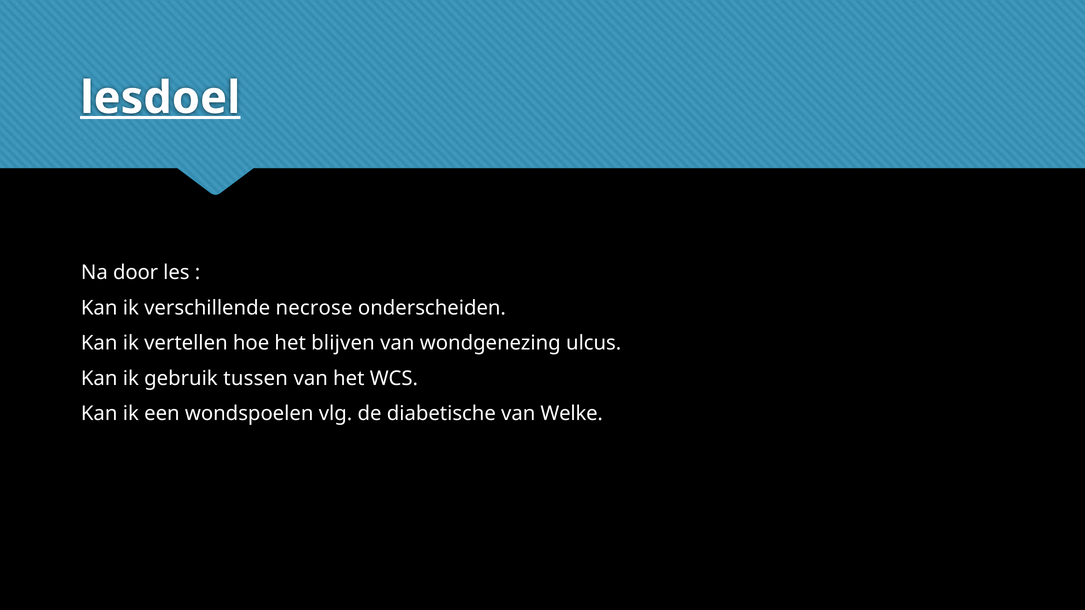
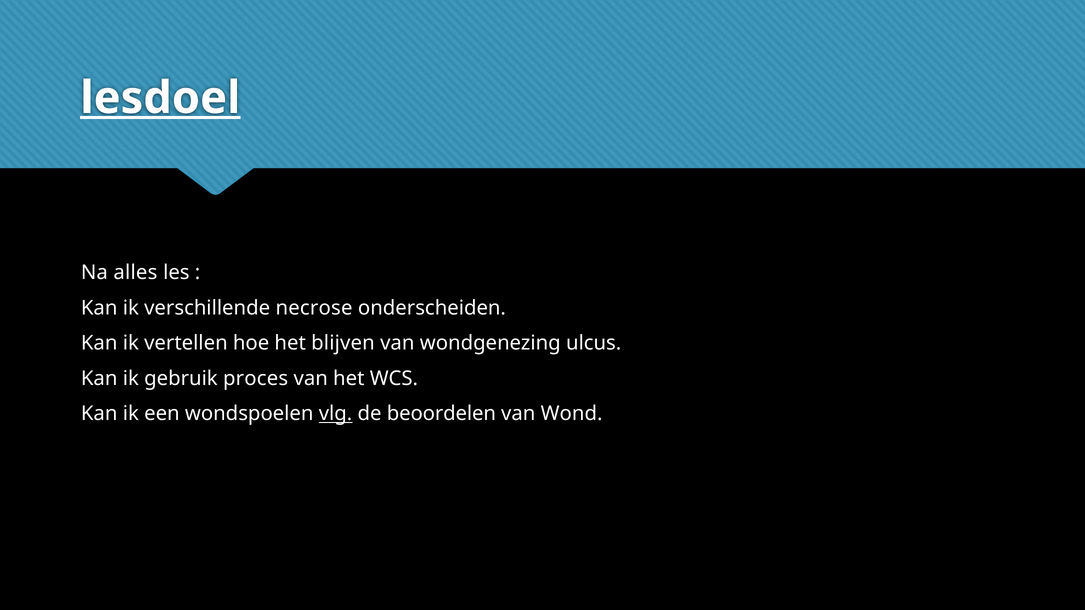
door: door -> alles
tussen: tussen -> proces
vlg underline: none -> present
diabetische: diabetische -> beoordelen
Welke: Welke -> Wond
